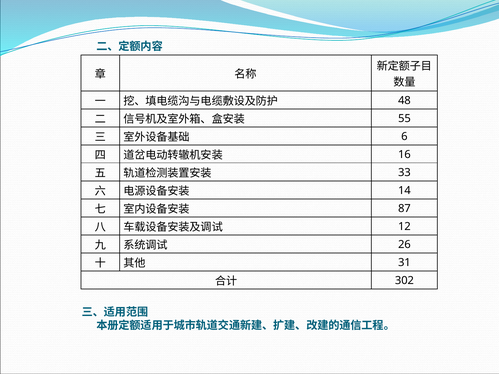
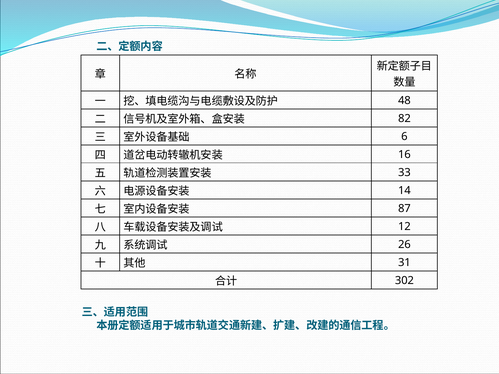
55: 55 -> 82
